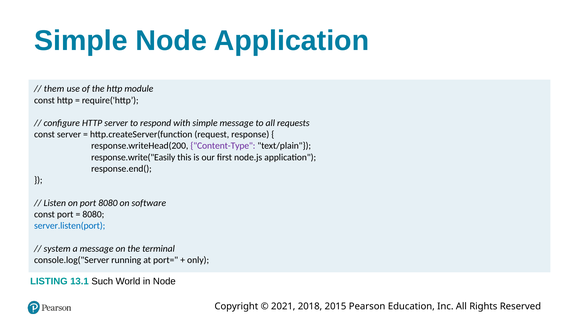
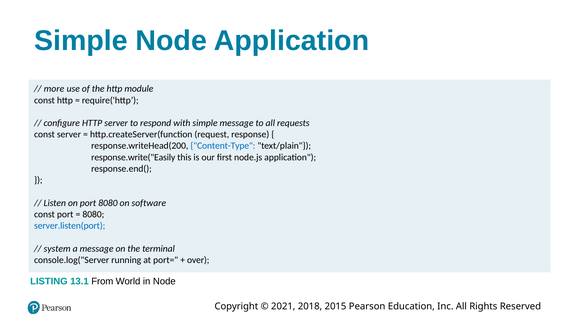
them: them -> more
Content-Type colour: purple -> blue
only: only -> over
Such: Such -> From
